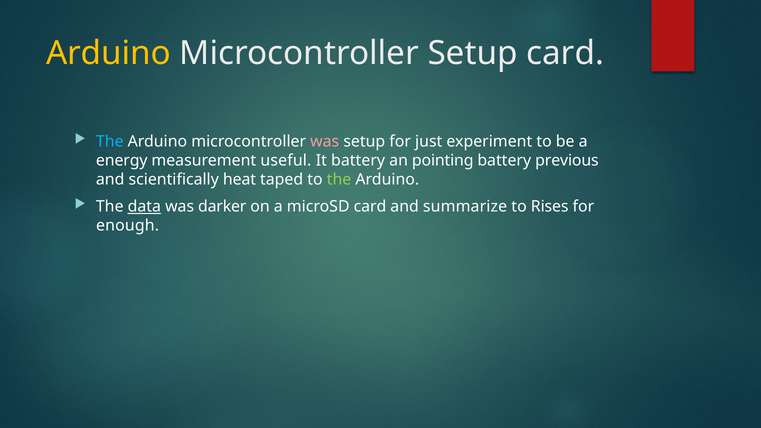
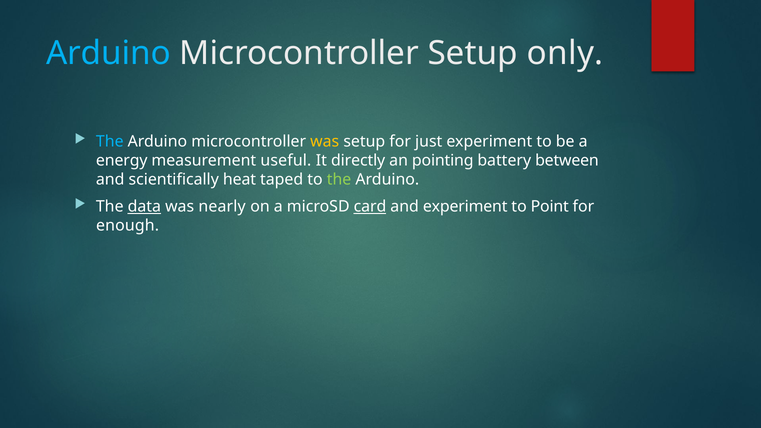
Arduino at (108, 53) colour: yellow -> light blue
Setup card: card -> only
was at (325, 142) colour: pink -> yellow
It battery: battery -> directly
previous: previous -> between
darker: darker -> nearly
card at (370, 207) underline: none -> present
and summarize: summarize -> experiment
Rises: Rises -> Point
